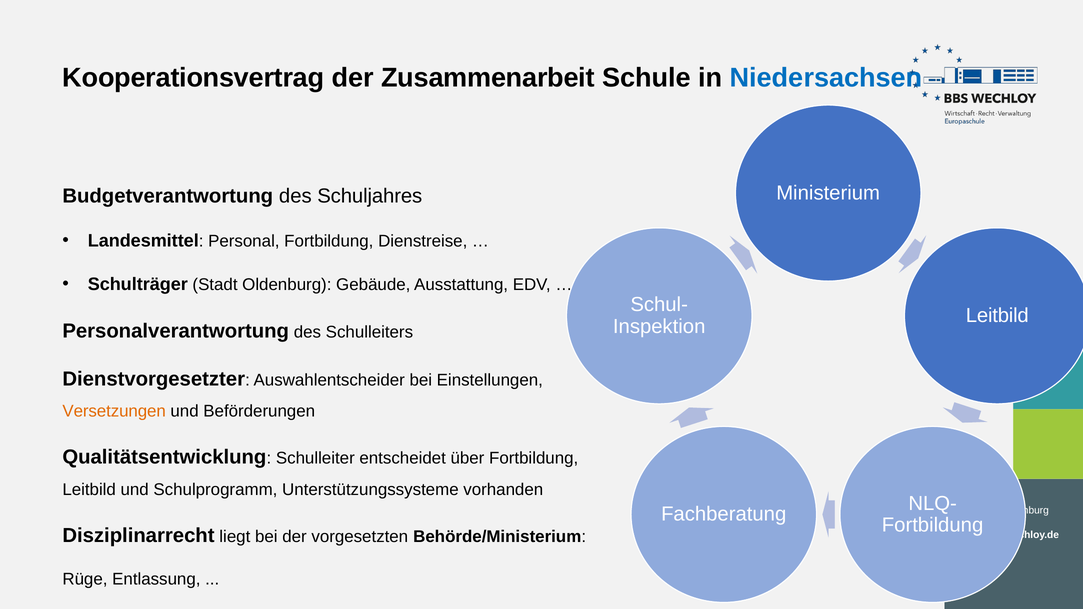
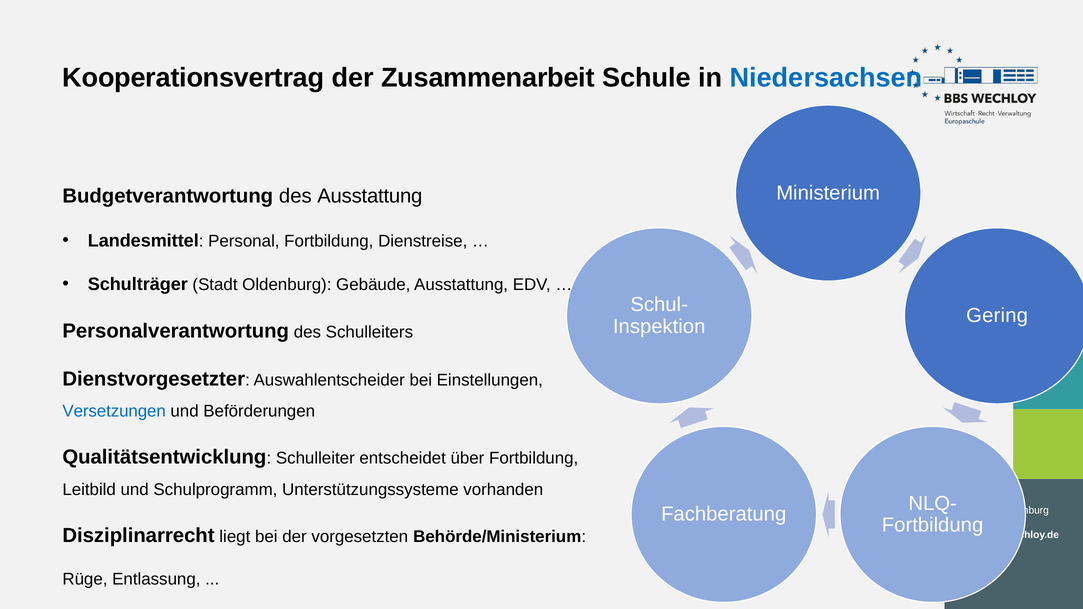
des Schuljahres: Schuljahres -> Ausstattung
Leitbild at (997, 316): Leitbild -> Gering
Versetzungen colour: orange -> blue
